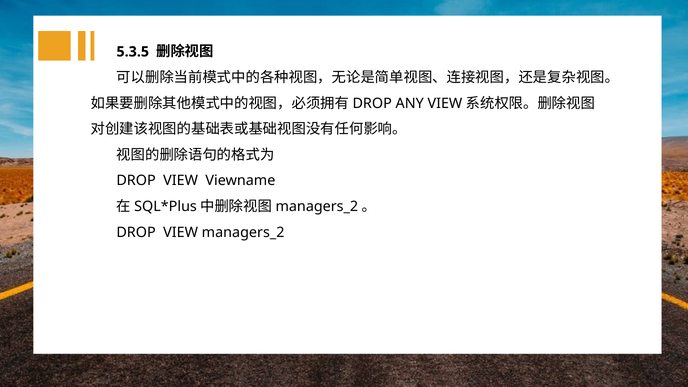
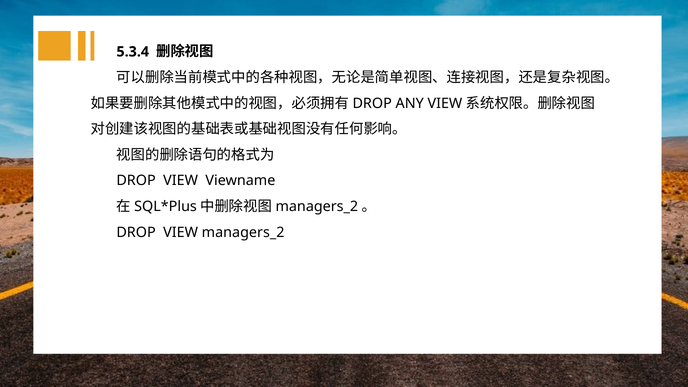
5.3.5: 5.3.5 -> 5.3.4
